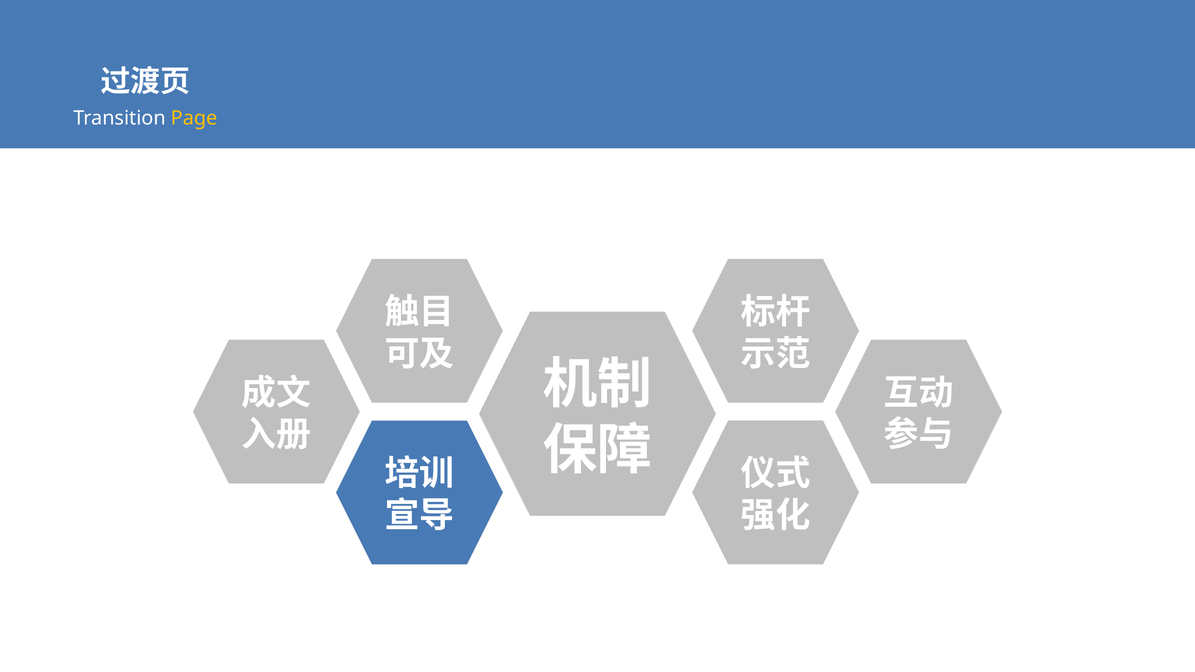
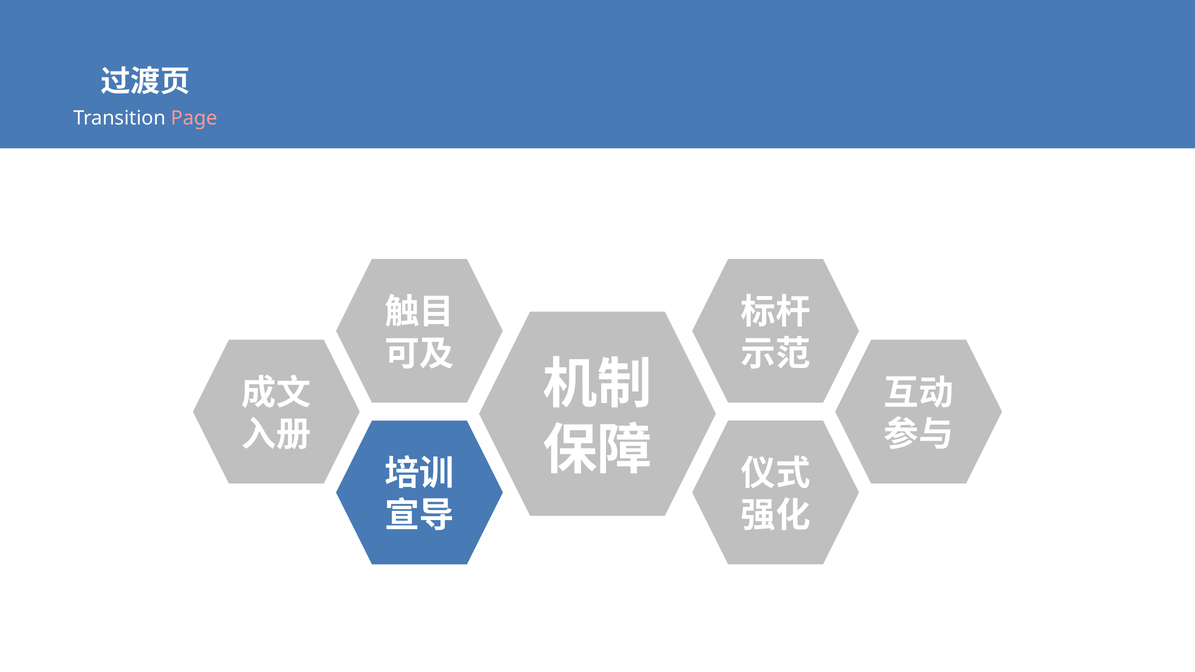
Page colour: yellow -> pink
